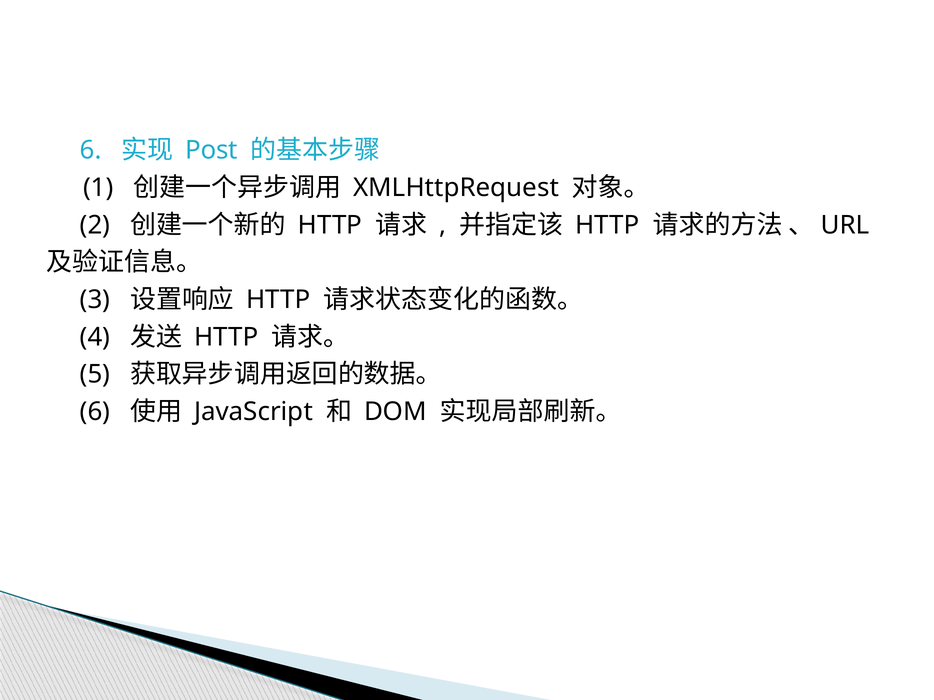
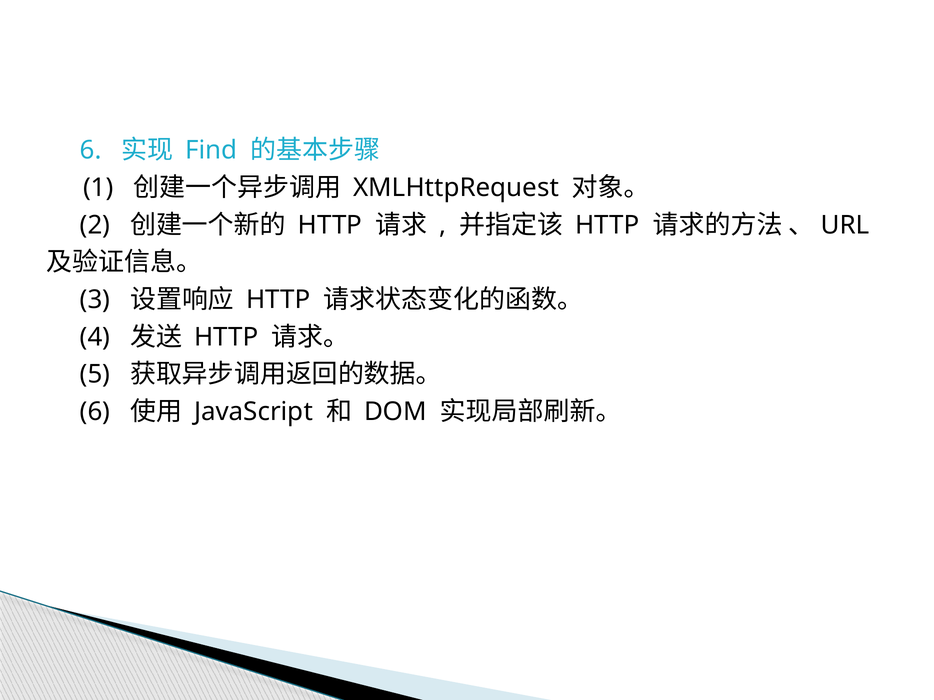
Post: Post -> Find
